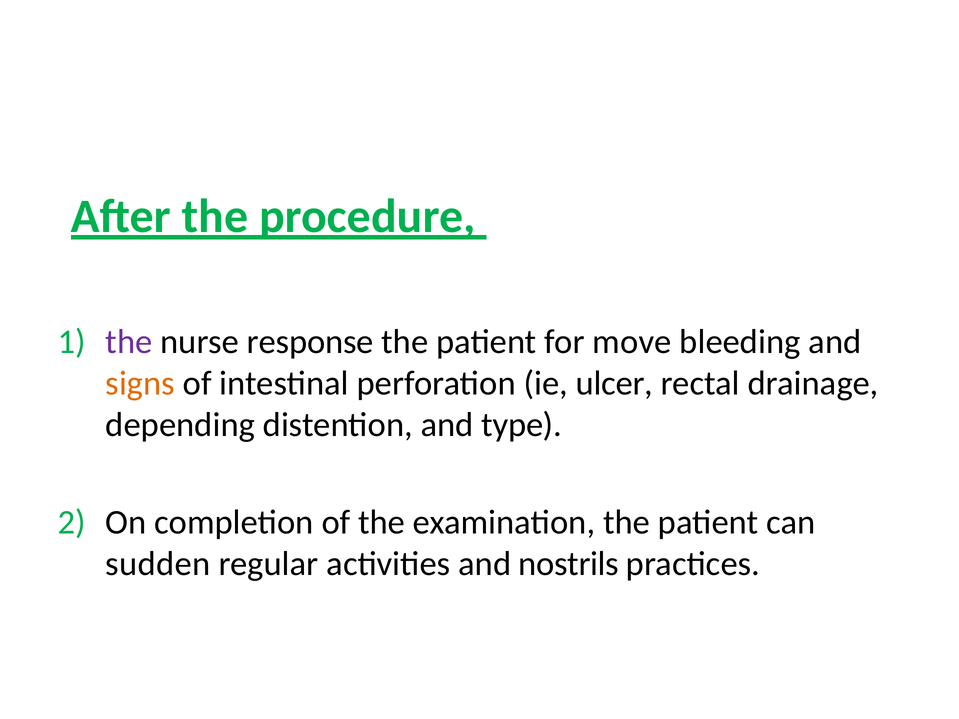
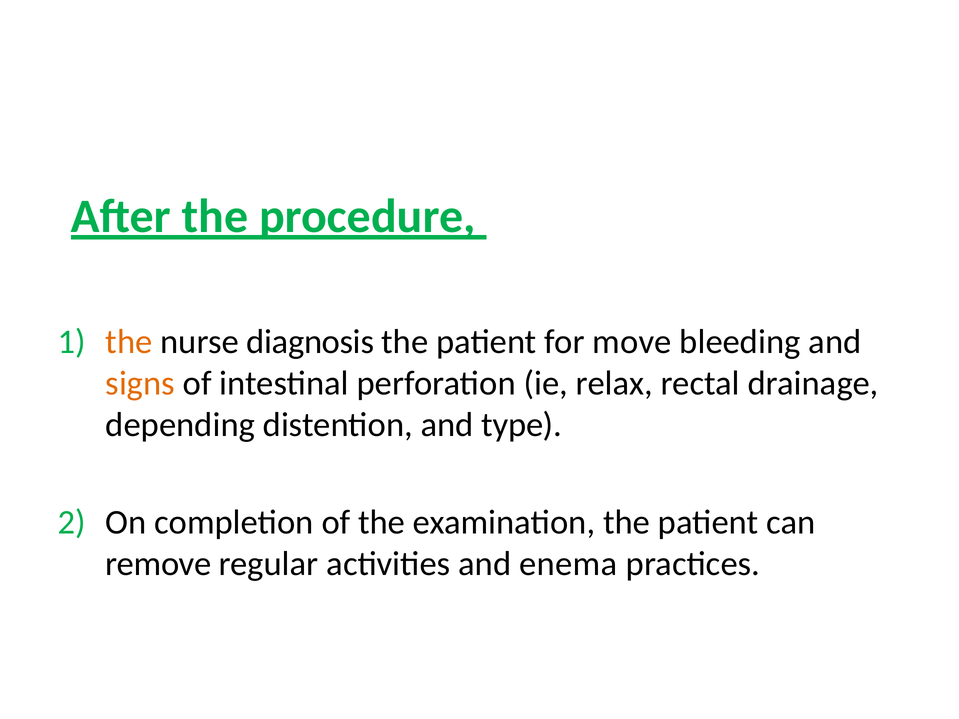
the at (129, 342) colour: purple -> orange
response: response -> diagnosis
ulcer: ulcer -> relax
sudden: sudden -> remove
nostrils: nostrils -> enema
